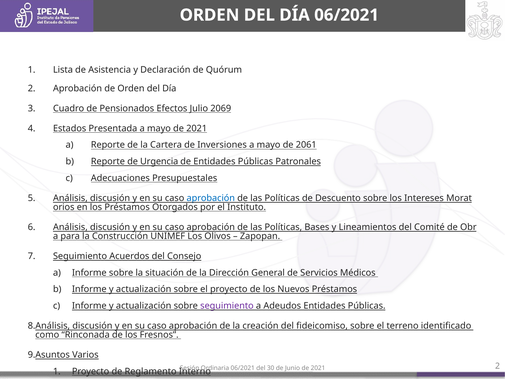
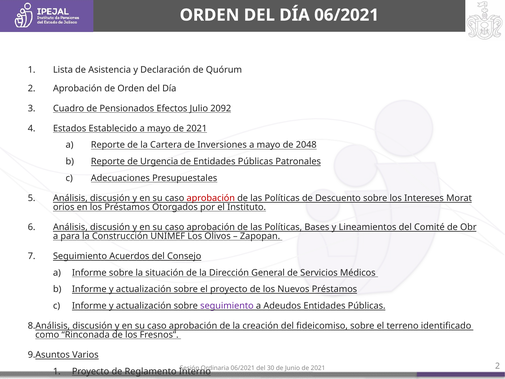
2069: 2069 -> 2092
Presentada: Presentada -> Establecido
2061: 2061 -> 2048
aprobación at (211, 198) colour: blue -> red
